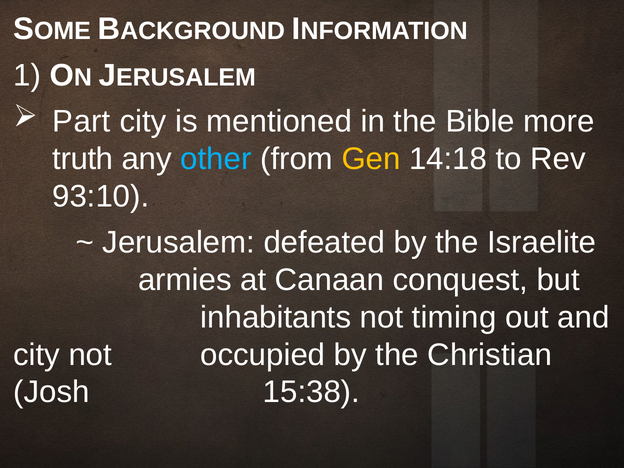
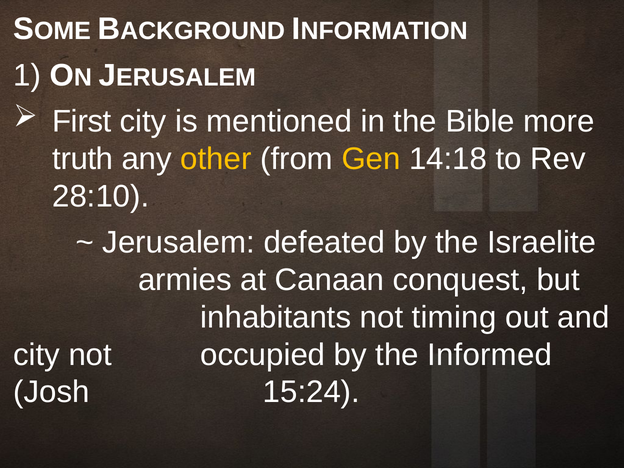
Part: Part -> First
other colour: light blue -> yellow
93:10: 93:10 -> 28:10
Christian: Christian -> Informed
15:38: 15:38 -> 15:24
